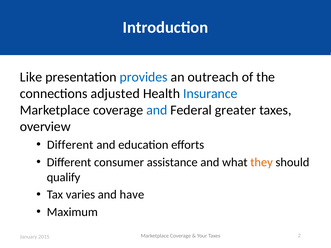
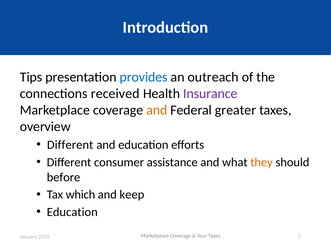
Like: Like -> Tips
adjusted: adjusted -> received
Insurance colour: blue -> purple
and at (157, 110) colour: blue -> orange
qualify: qualify -> before
varies: varies -> which
have: have -> keep
Maximum at (72, 212): Maximum -> Education
